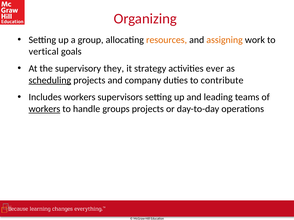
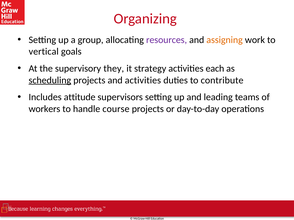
resources colour: orange -> purple
ever: ever -> each
and company: company -> activities
Includes workers: workers -> attitude
workers at (44, 109) underline: present -> none
groups: groups -> course
